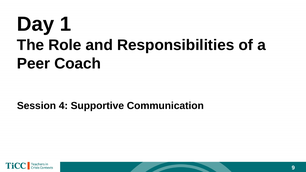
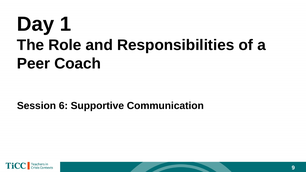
4: 4 -> 6
